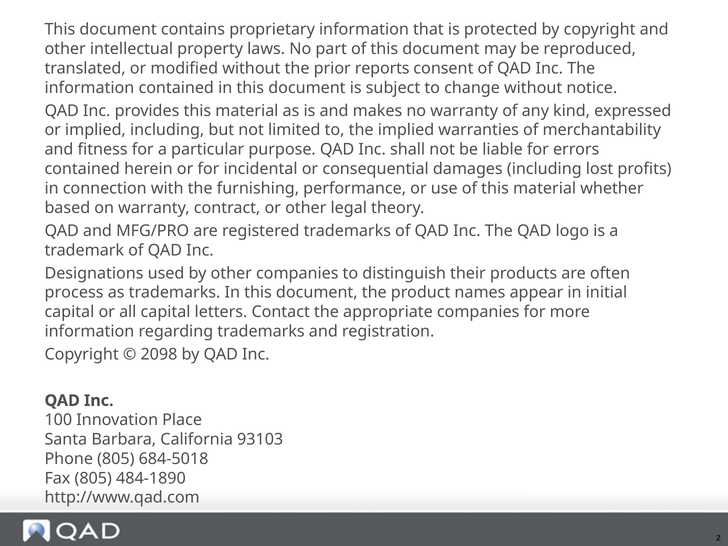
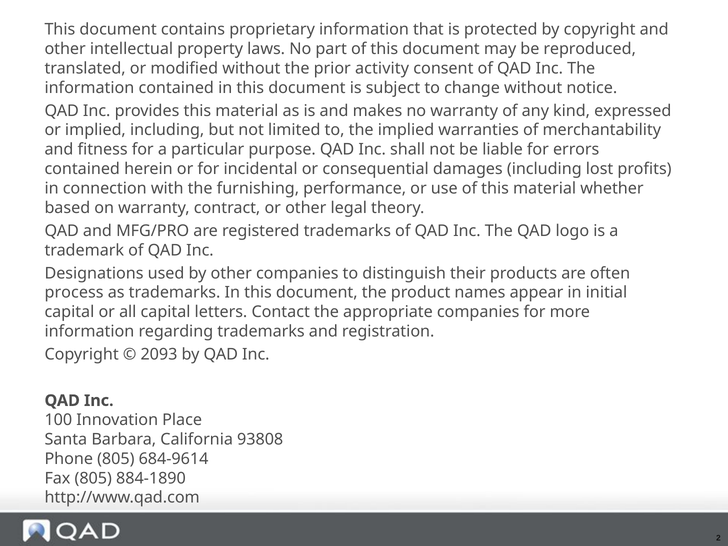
reports: reports -> activity
2098: 2098 -> 2093
93103: 93103 -> 93808
684-5018: 684-5018 -> 684-9614
484-1890: 484-1890 -> 884-1890
